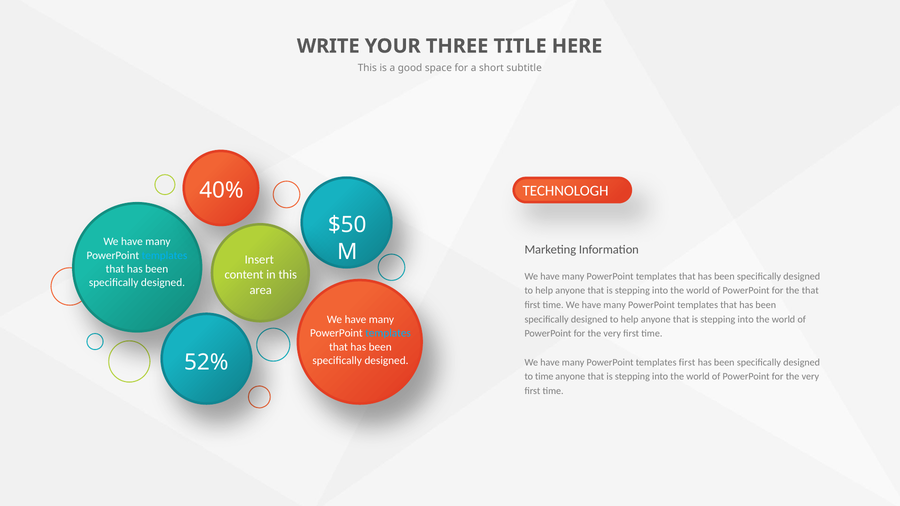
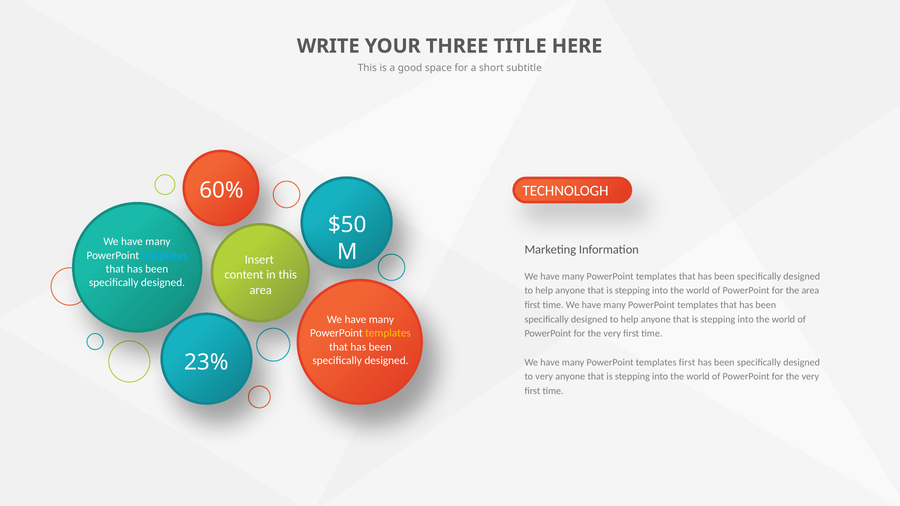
40%: 40% -> 60%
the that: that -> area
templates at (388, 333) colour: light blue -> yellow
52%: 52% -> 23%
to time: time -> very
